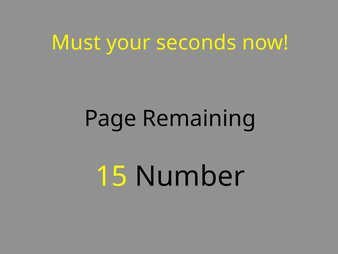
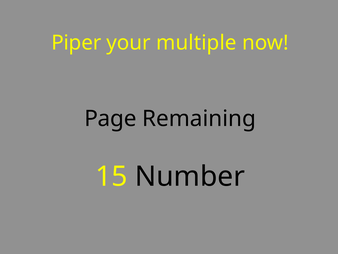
Must: Must -> Piper
seconds: seconds -> multiple
